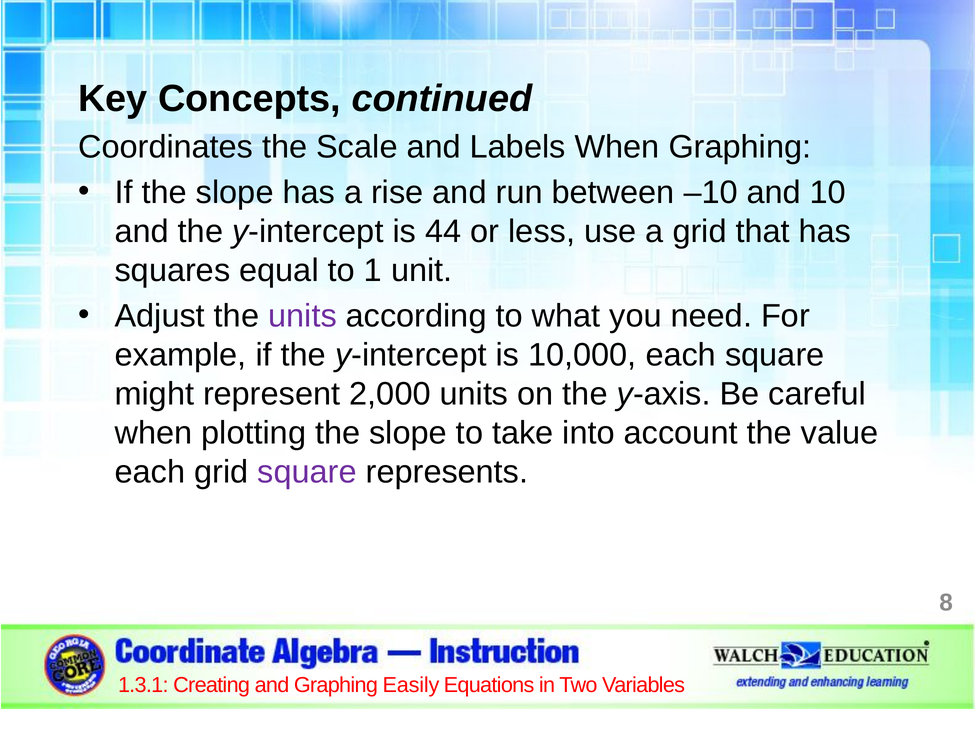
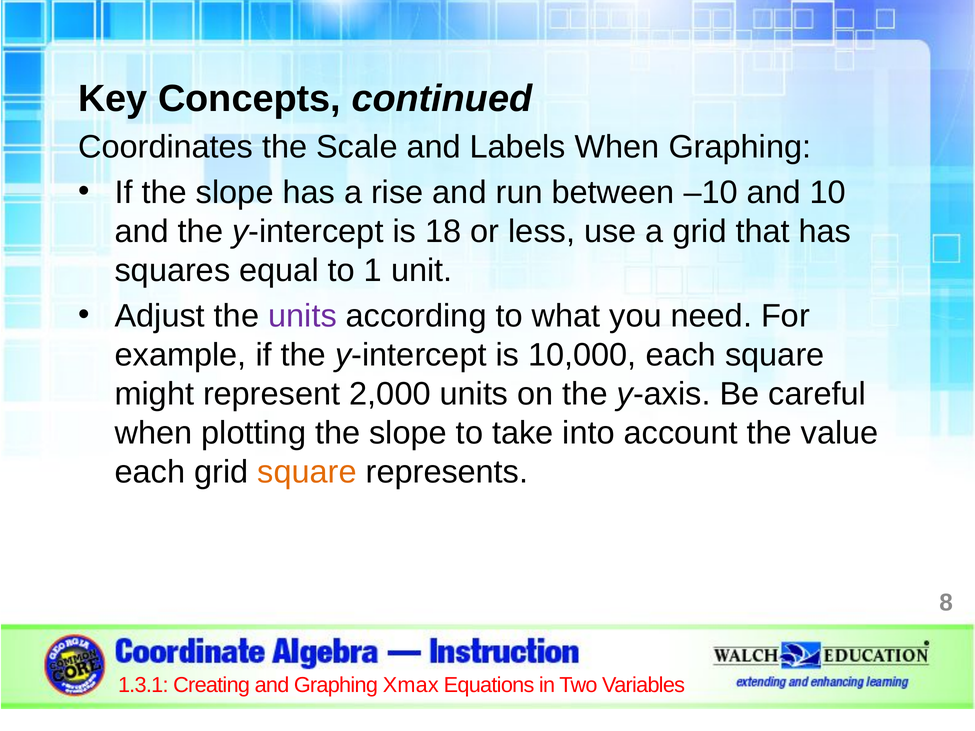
44: 44 -> 18
square at (307, 472) colour: purple -> orange
Easily: Easily -> Xmax
